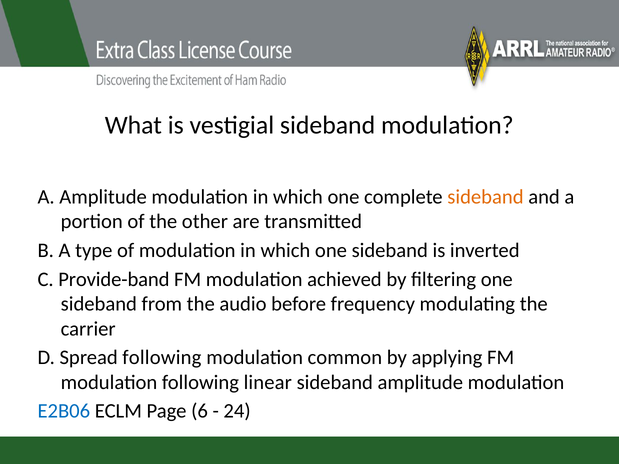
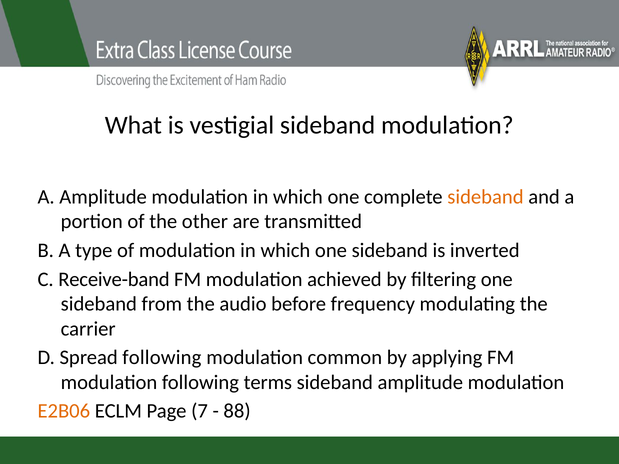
Provide-band: Provide-band -> Receive-band
linear: linear -> terms
E2B06 colour: blue -> orange
6: 6 -> 7
24: 24 -> 88
